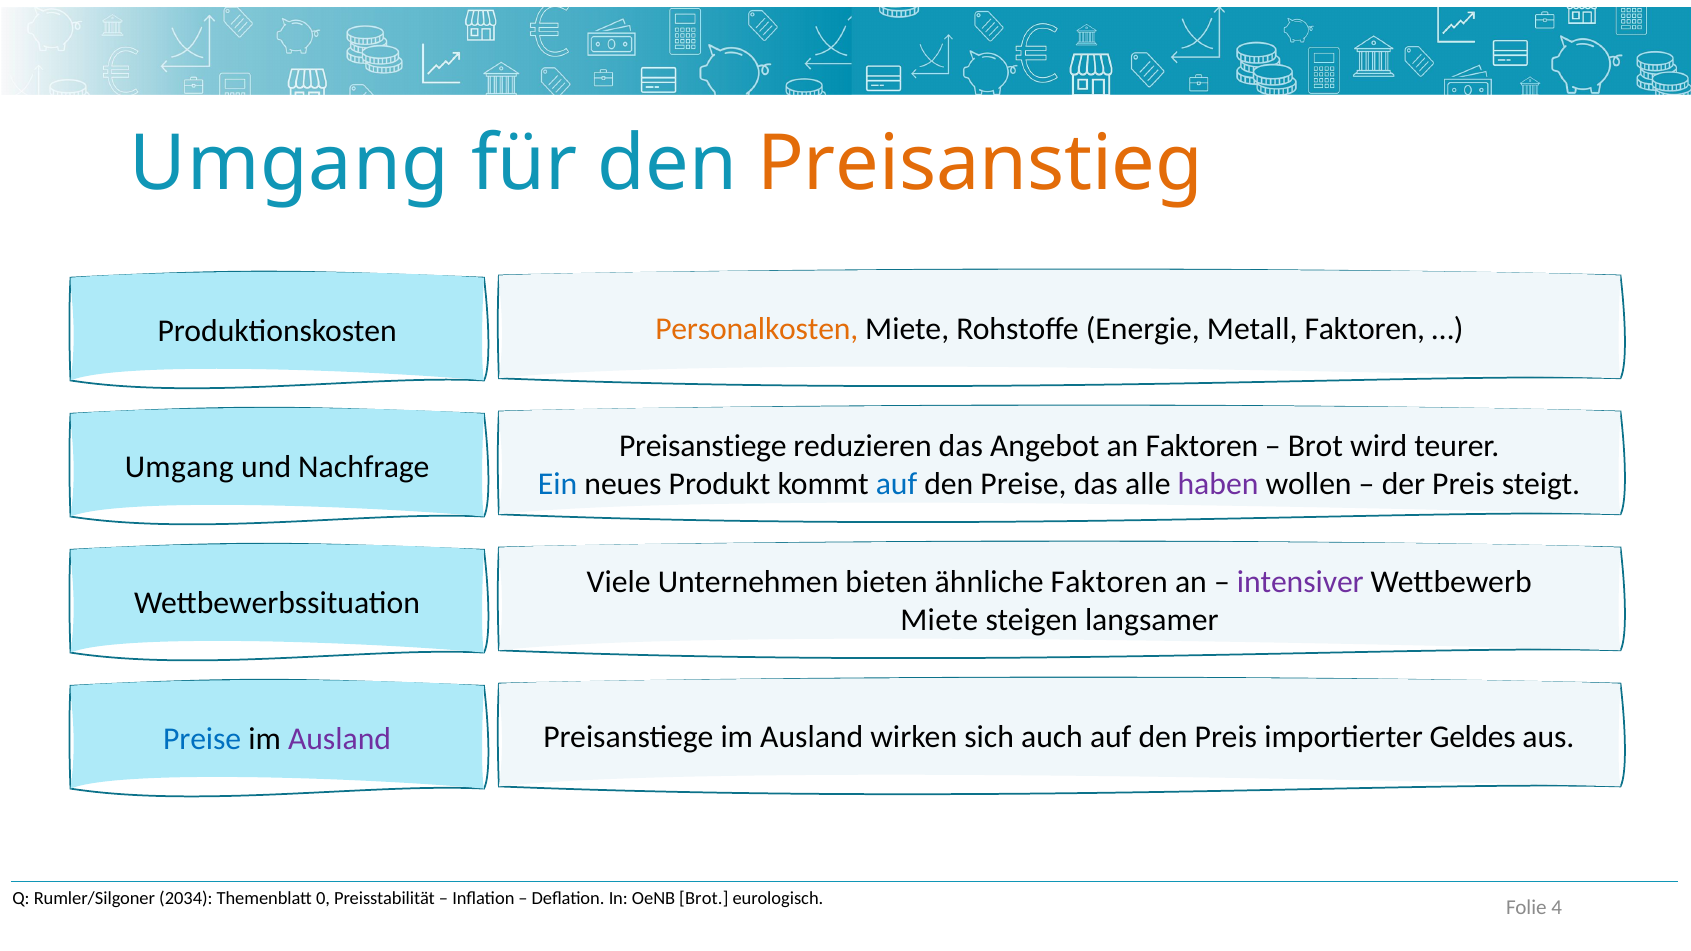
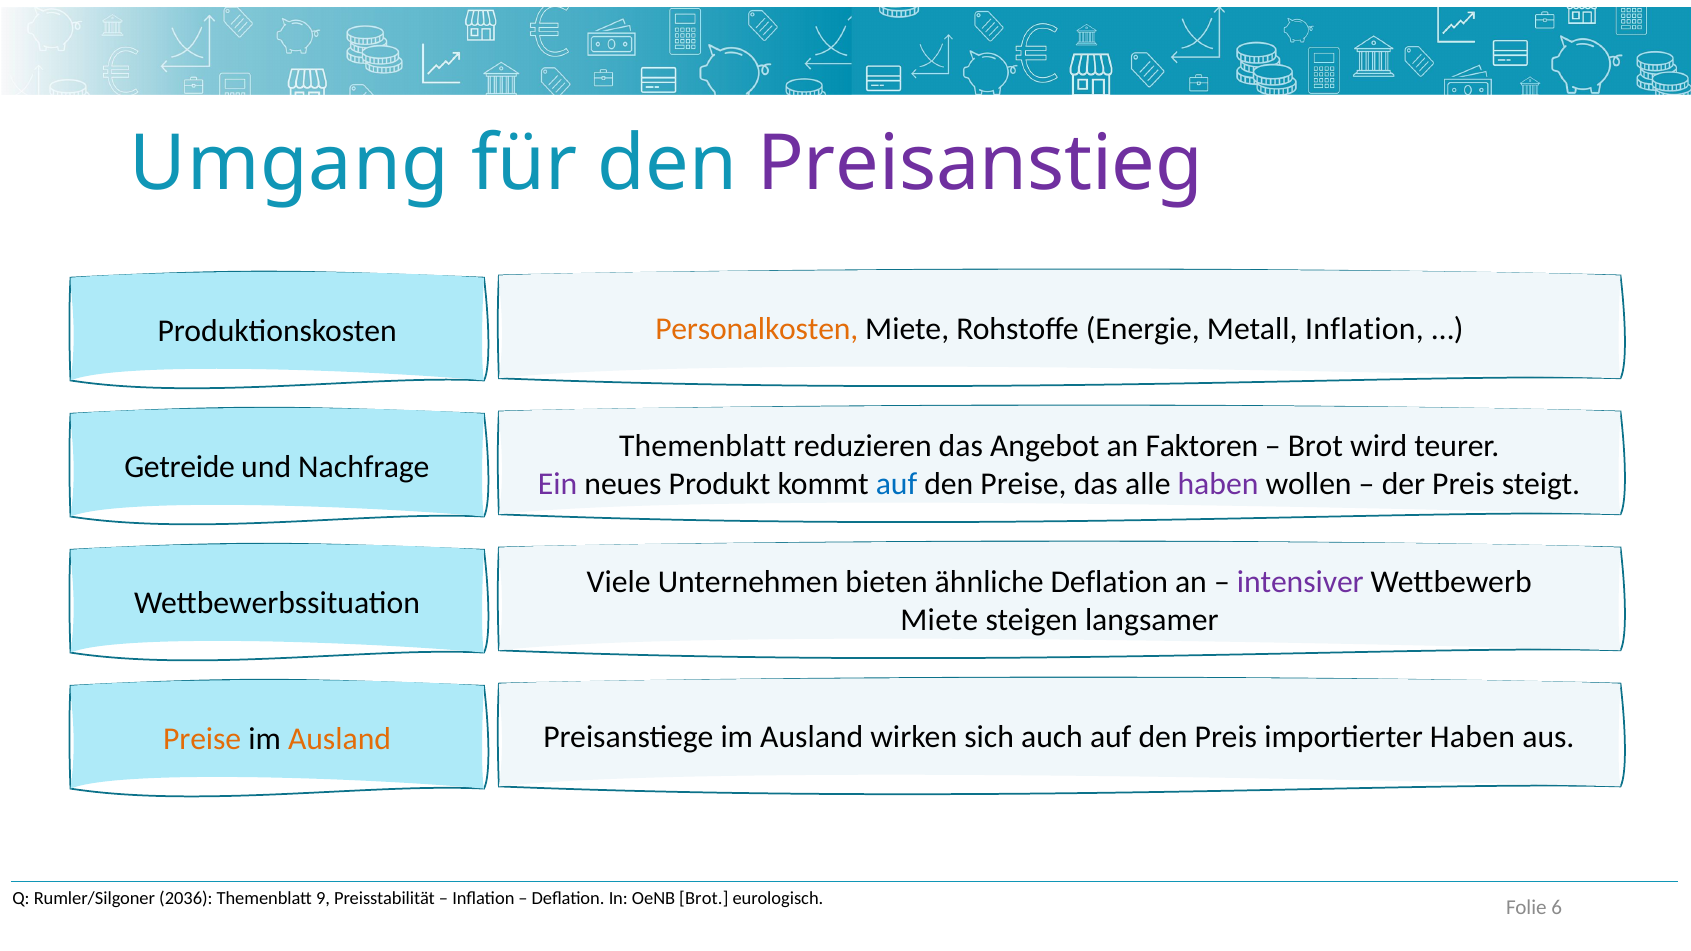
Preisanstieg colour: orange -> purple
Metall Faktoren: Faktoren -> Inflation
Preisanstiege at (703, 446): Preisanstiege -> Themenblatt
Umgang at (179, 467): Umgang -> Getreide
Ein colour: blue -> purple
ähnliche Faktoren: Faktoren -> Deflation
importierter Geldes: Geldes -> Haben
Preise at (202, 740) colour: blue -> orange
Ausland at (340, 740) colour: purple -> orange
2034: 2034 -> 2036
0: 0 -> 9
4: 4 -> 6
